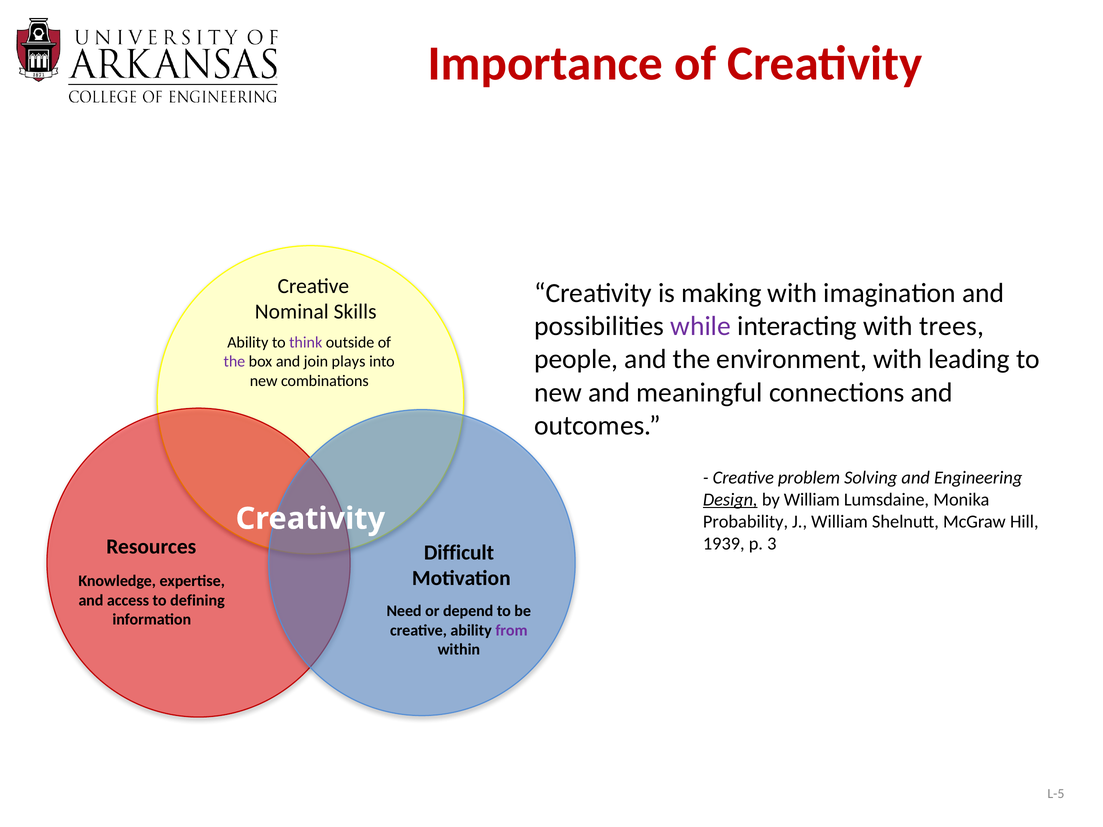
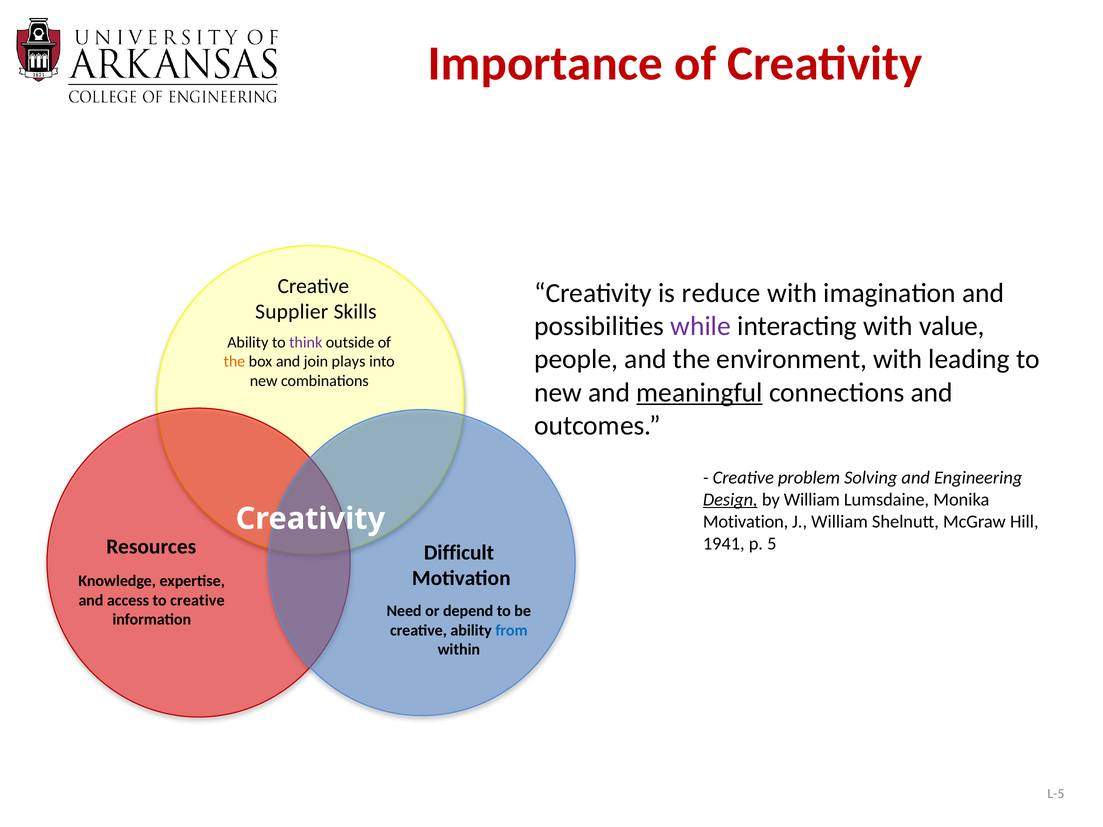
making: making -> reduce
Nominal: Nominal -> Supplier
trees: trees -> value
the at (234, 362) colour: purple -> orange
meaningful underline: none -> present
Probability at (746, 522): Probability -> Motivation
1939: 1939 -> 1941
3: 3 -> 5
to defining: defining -> creative
from colour: purple -> blue
